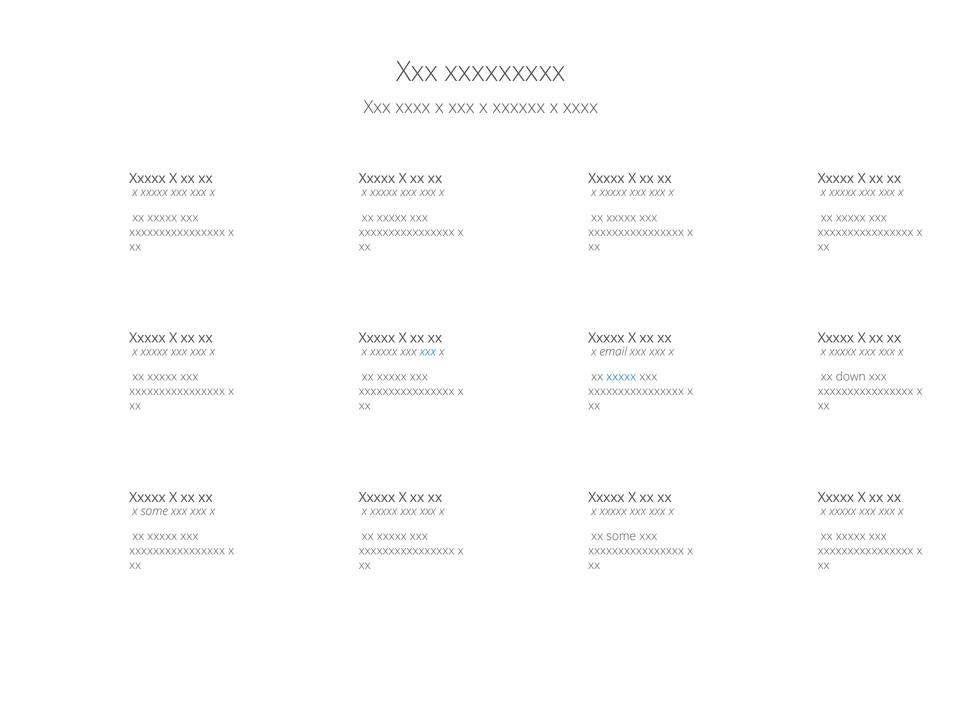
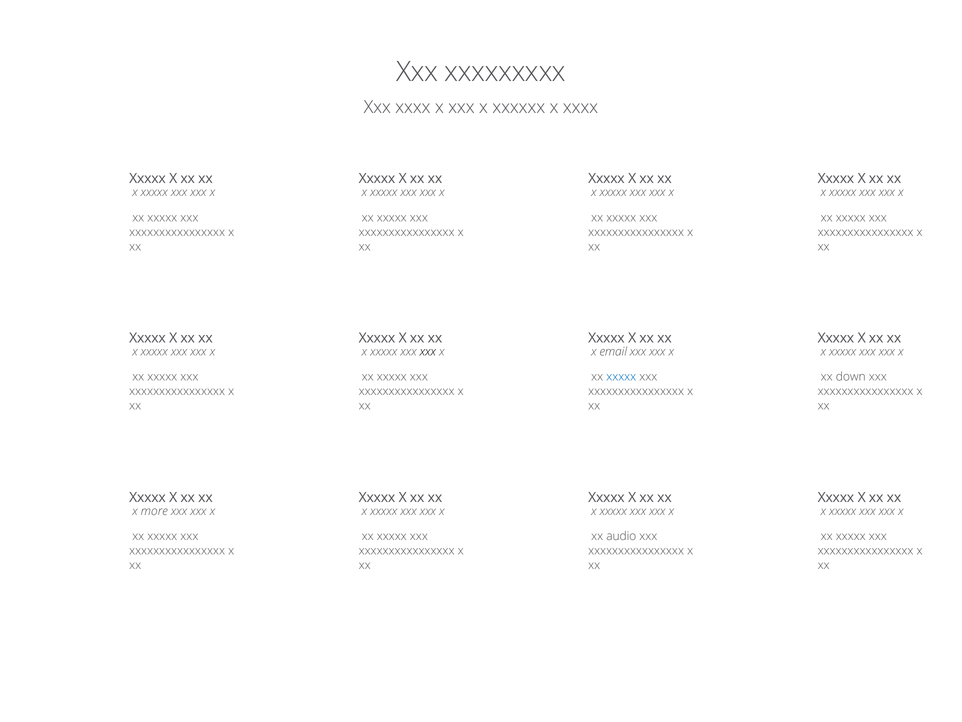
xxx at (428, 352) colour: blue -> black
x some: some -> more
xx some: some -> audio
